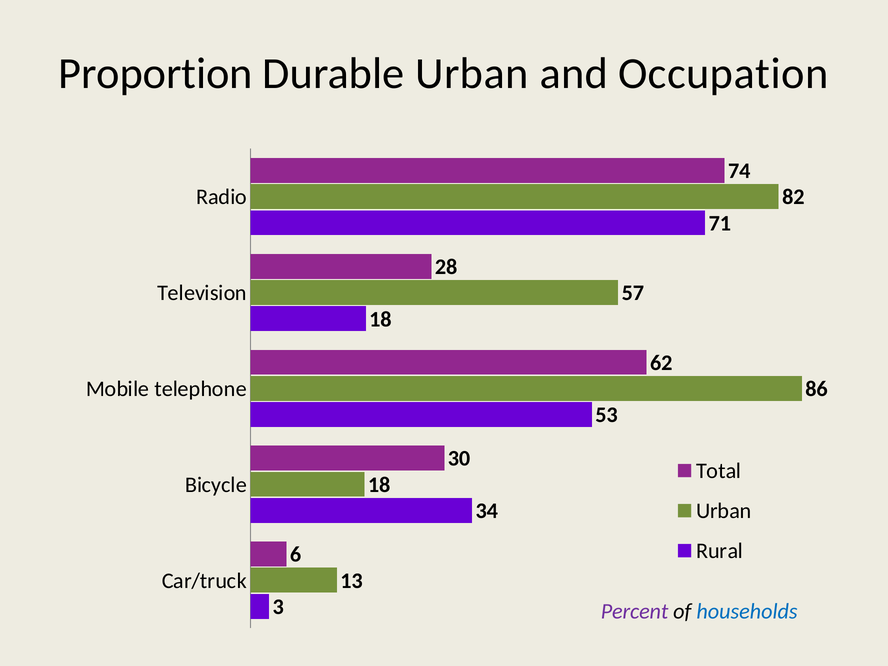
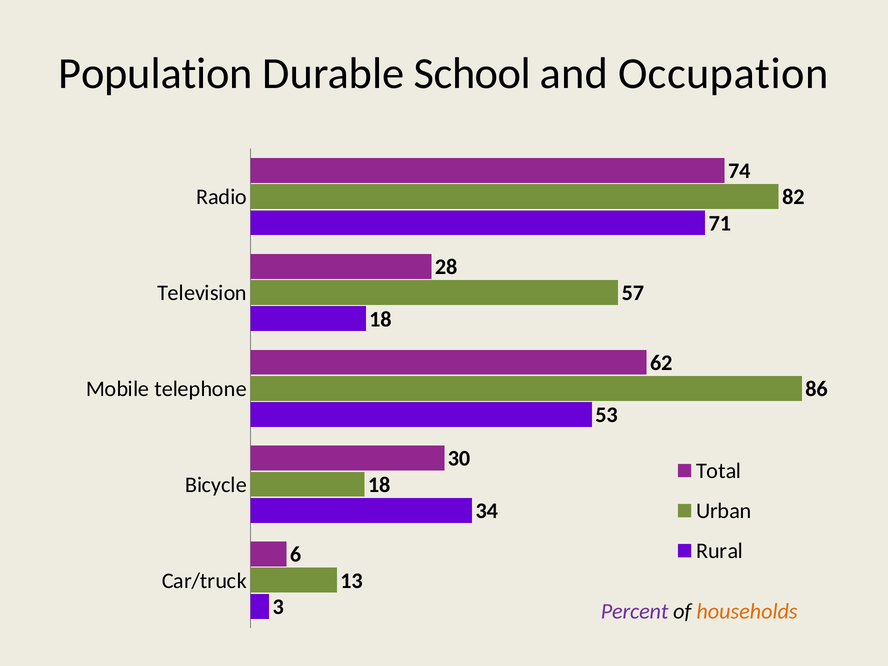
Proportion: Proportion -> Population
Durable Urban: Urban -> School
households colour: blue -> orange
